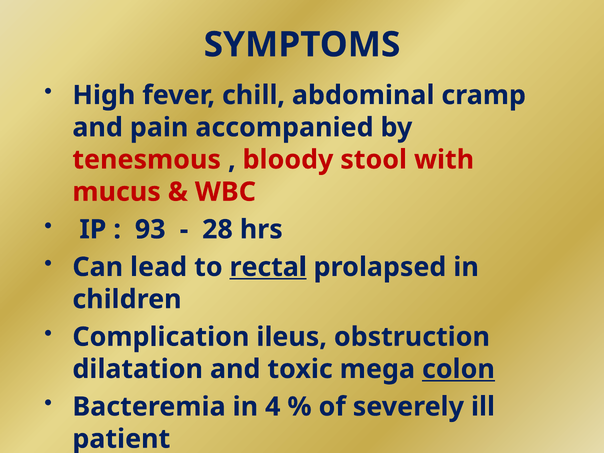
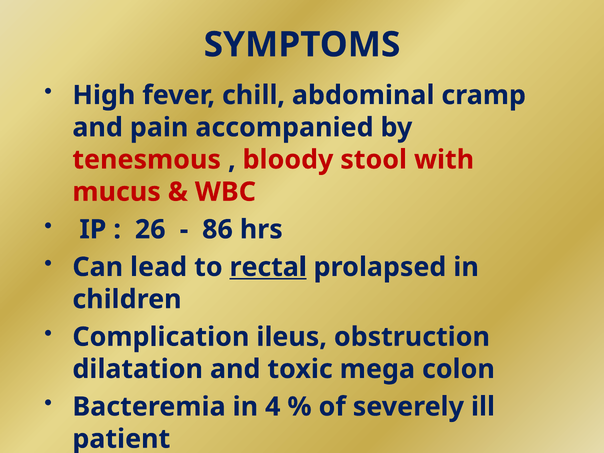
93: 93 -> 26
28: 28 -> 86
colon underline: present -> none
